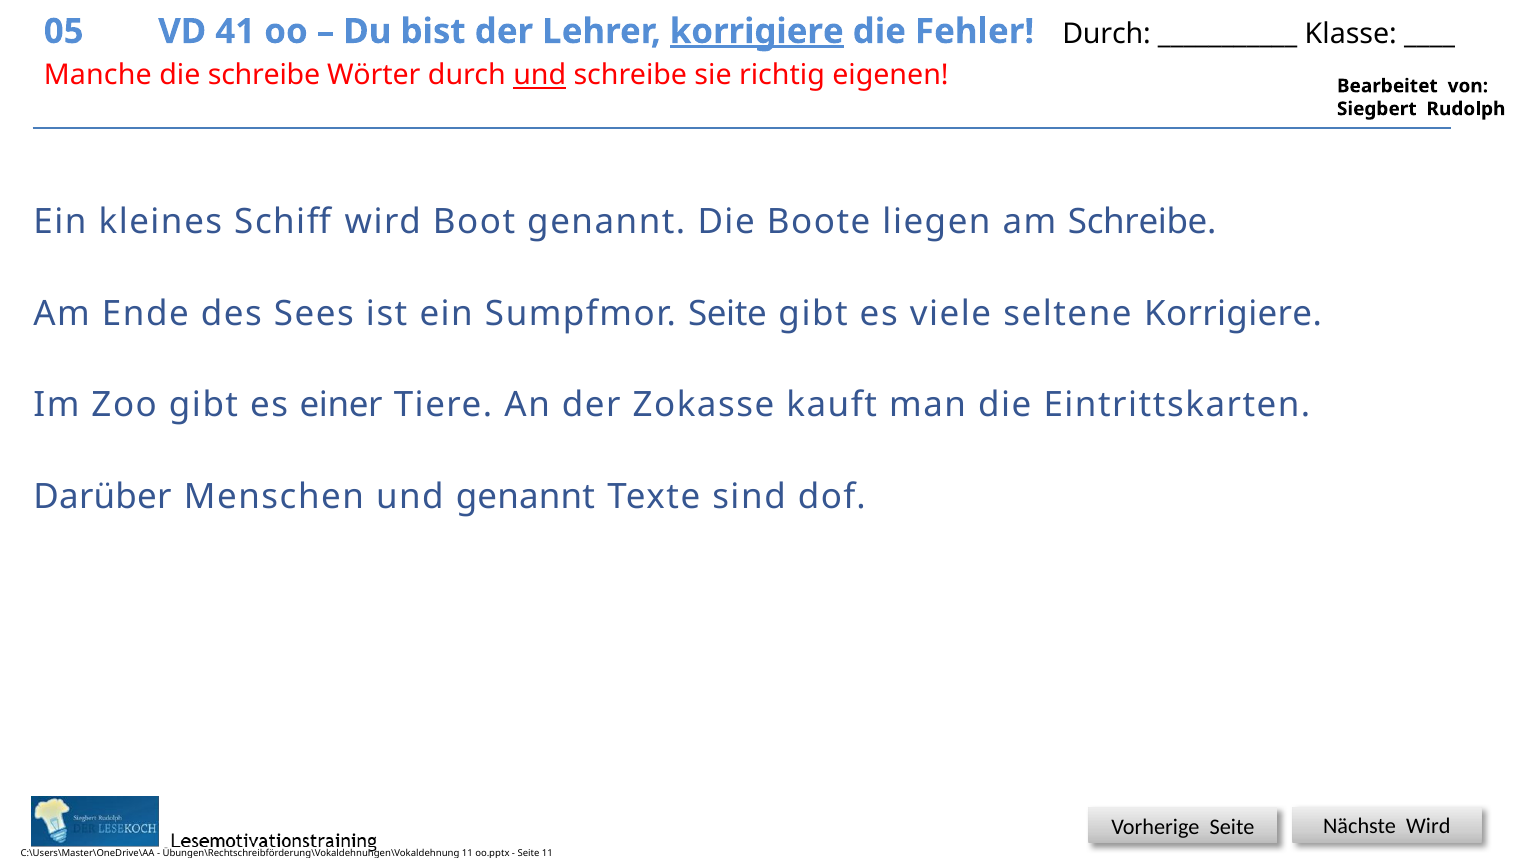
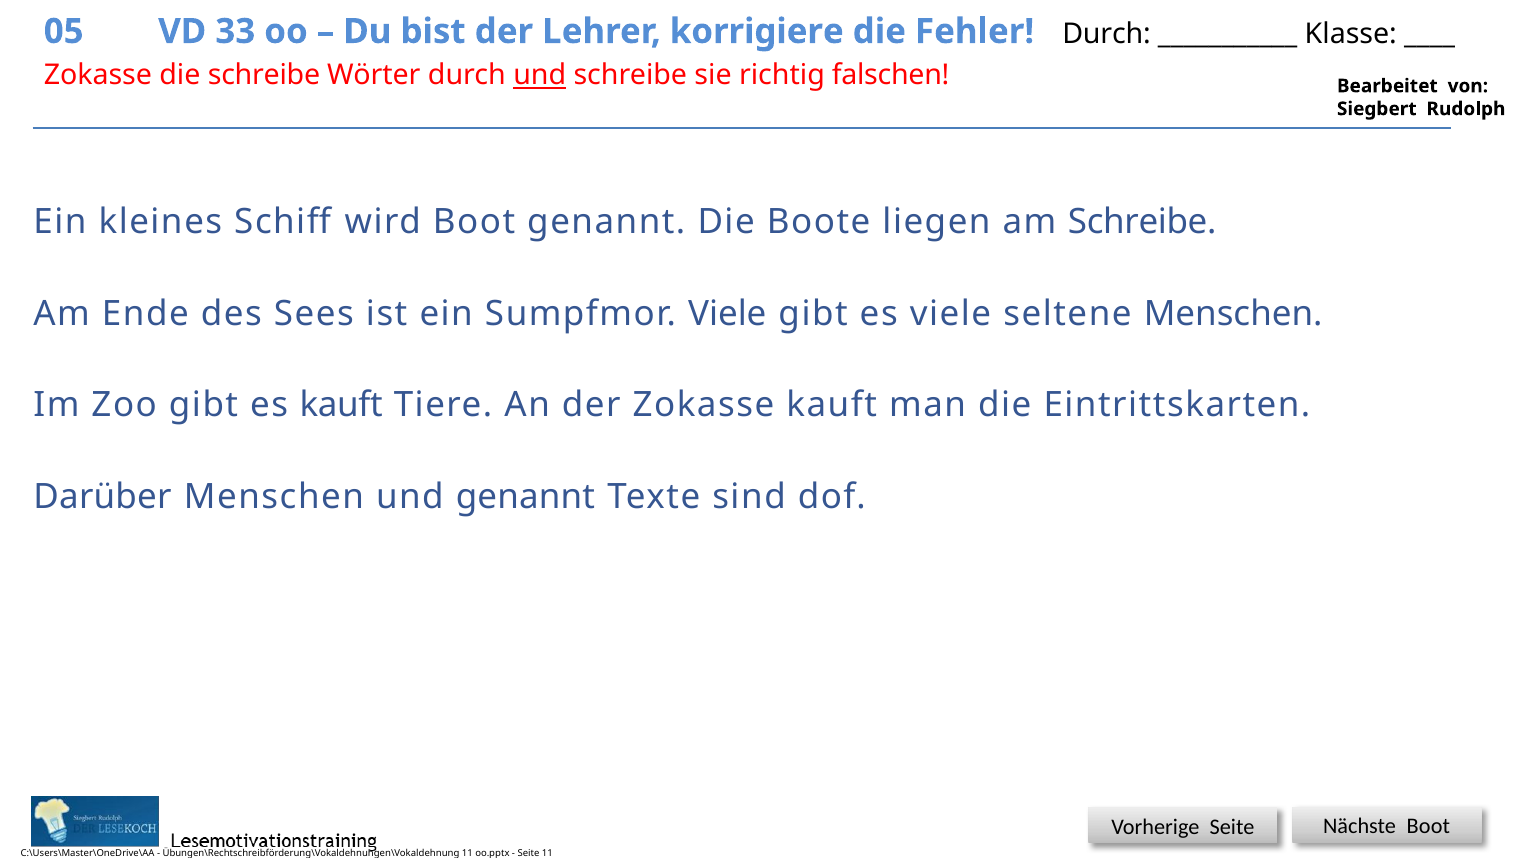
41: 41 -> 33
korrigiere at (757, 31) underline: present -> none
Manche at (98, 75): Manche -> Zokasse
eigenen: eigenen -> falschen
Sumpfmor Seite: Seite -> Viele
seltene Korrigiere: Korrigiere -> Menschen
es einer: einer -> kauft
Wird at (1428, 826): Wird -> Boot
